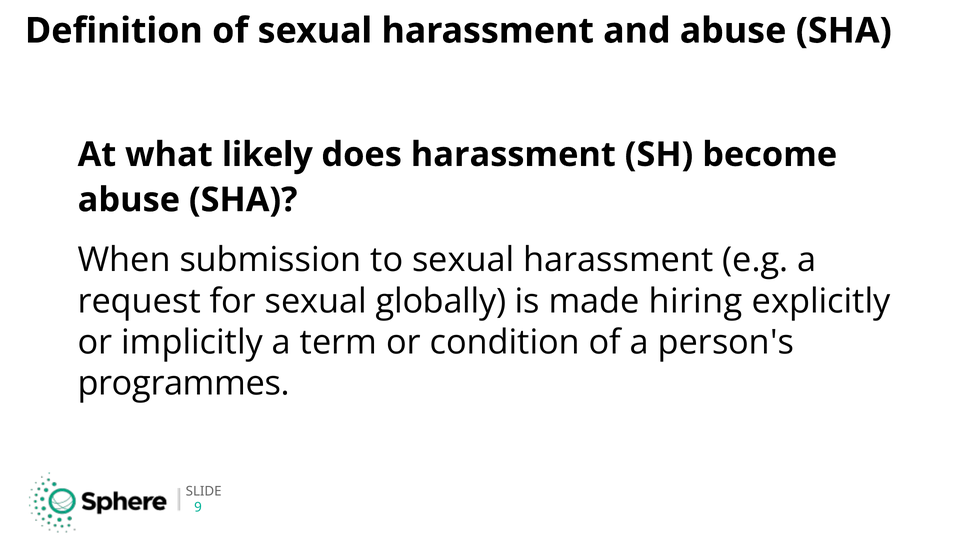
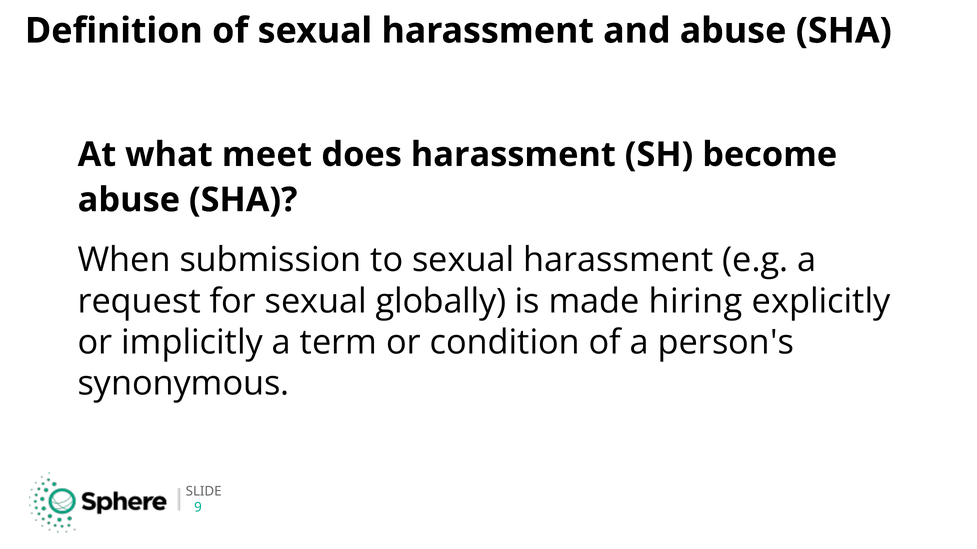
likely: likely -> meet
programmes: programmes -> synonymous
